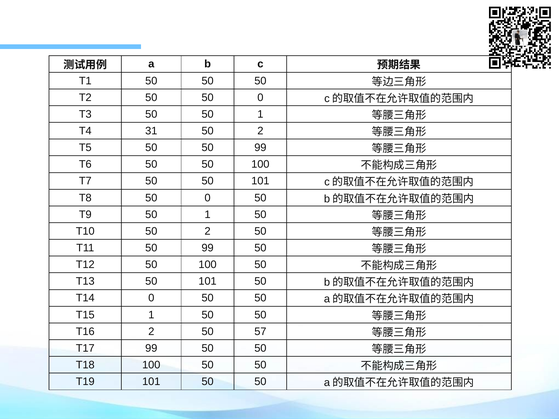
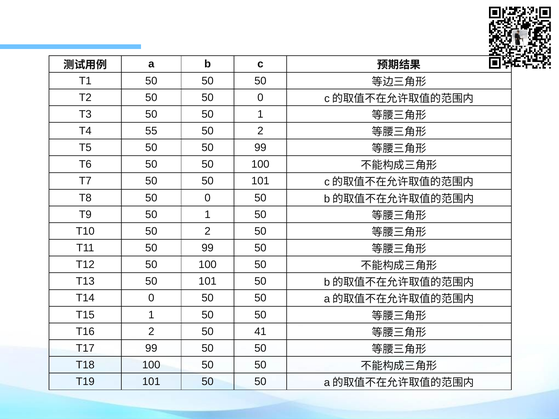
31: 31 -> 55
57: 57 -> 41
